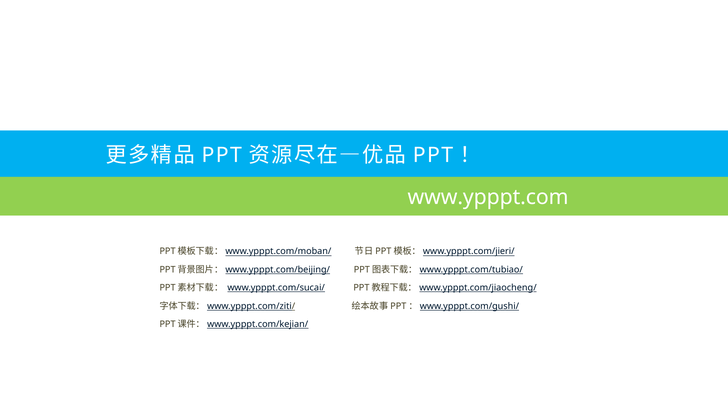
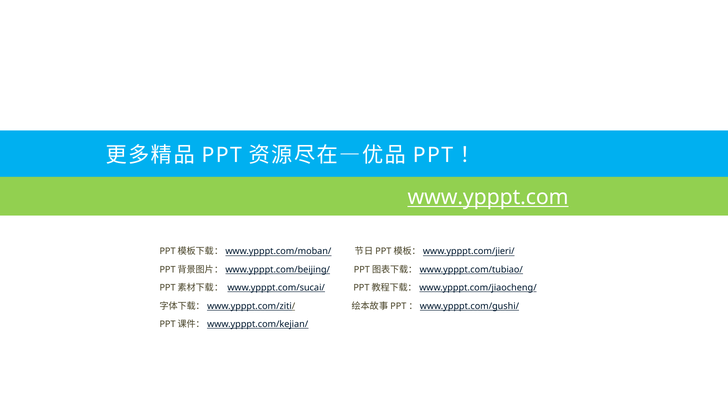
www.ypppt.com underline: none -> present
